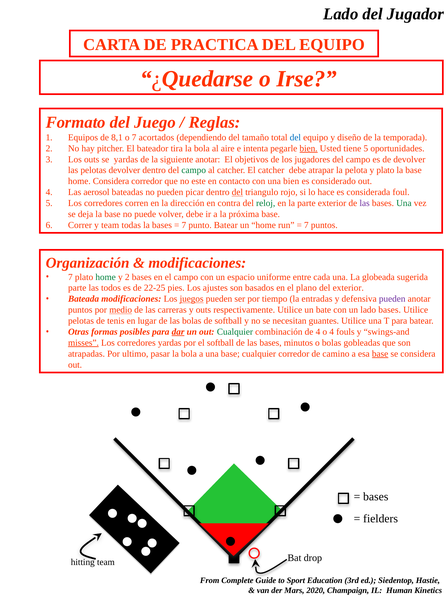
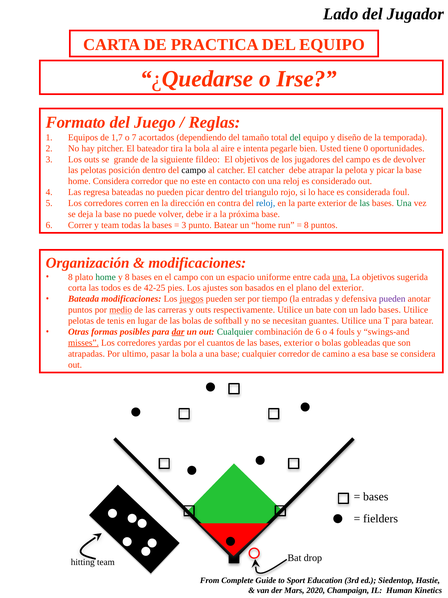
8,1: 8,1 -> 1,7
del at (295, 137) colour: blue -> green
bien at (309, 148) underline: present -> none
tiene 5: 5 -> 0
se yardas: yardas -> grande
siguiente anotar: anotar -> fildeo
pelotas devolver: devolver -> posición
campo at (194, 170) colour: green -> black
y plato: plato -> picar
una bien: bien -> reloj
aerosol: aerosol -> regresa
del at (237, 192) underline: present -> none
reloj at (266, 203) colour: green -> blue
las at (365, 203) colour: purple -> green
7 at (184, 225): 7 -> 3
7 at (306, 225): 7 -> 8
7 at (70, 277): 7 -> 8
y 2: 2 -> 8
una at (340, 277) underline: none -> present
La globeada: globeada -> objetivos
parte at (77, 288): parte -> corta
22-25: 22-25 -> 42-25
de 4: 4 -> 6
el softball: softball -> cuantos
bases minutos: minutos -> exterior
base at (380, 353) underline: present -> none
